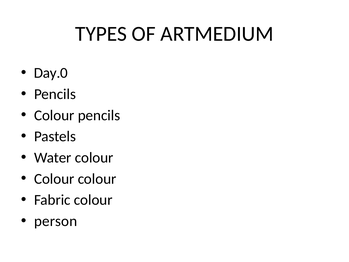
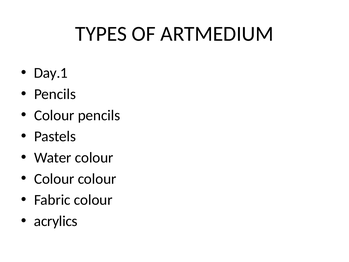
Day.0: Day.0 -> Day.1
person: person -> acrylics
